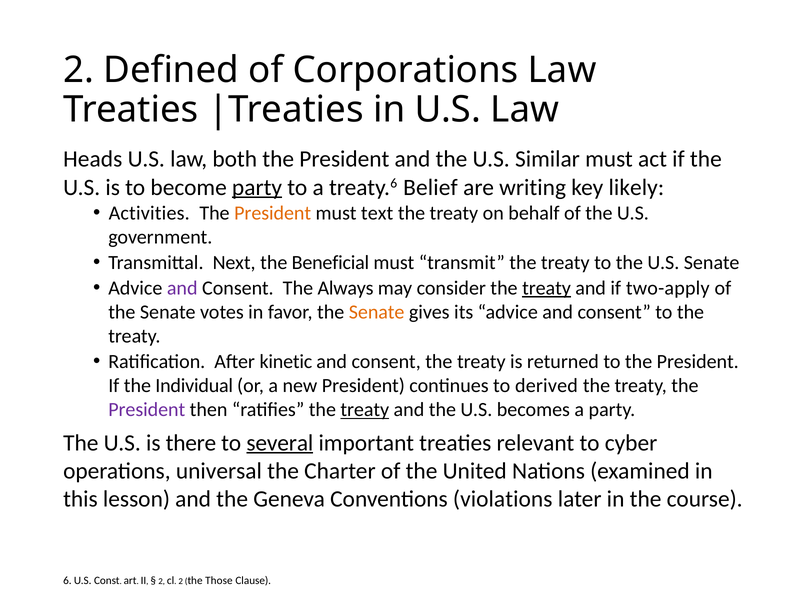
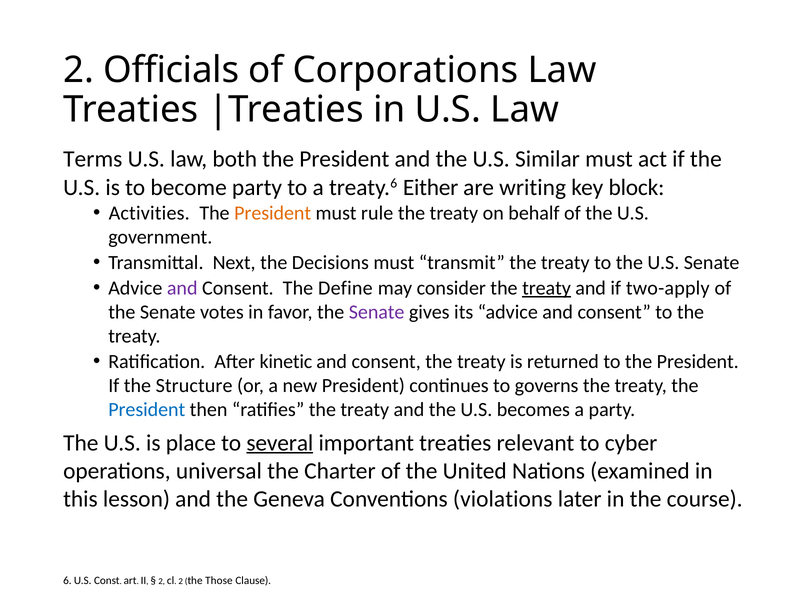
Defined: Defined -> Officials
Heads: Heads -> Terms
party at (257, 187) underline: present -> none
Belief: Belief -> Either
likely: likely -> block
text: text -> rule
Beneficial: Beneficial -> Decisions
Always: Always -> Define
Senate at (377, 312) colour: orange -> purple
Individual: Individual -> Structure
derived: derived -> governs
President at (147, 409) colour: purple -> blue
treaty at (365, 409) underline: present -> none
there: there -> place
